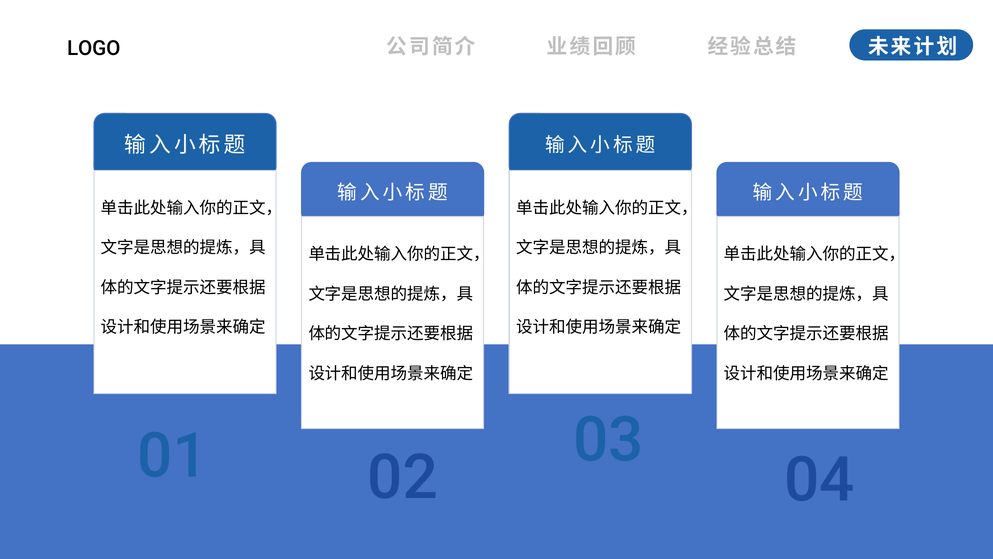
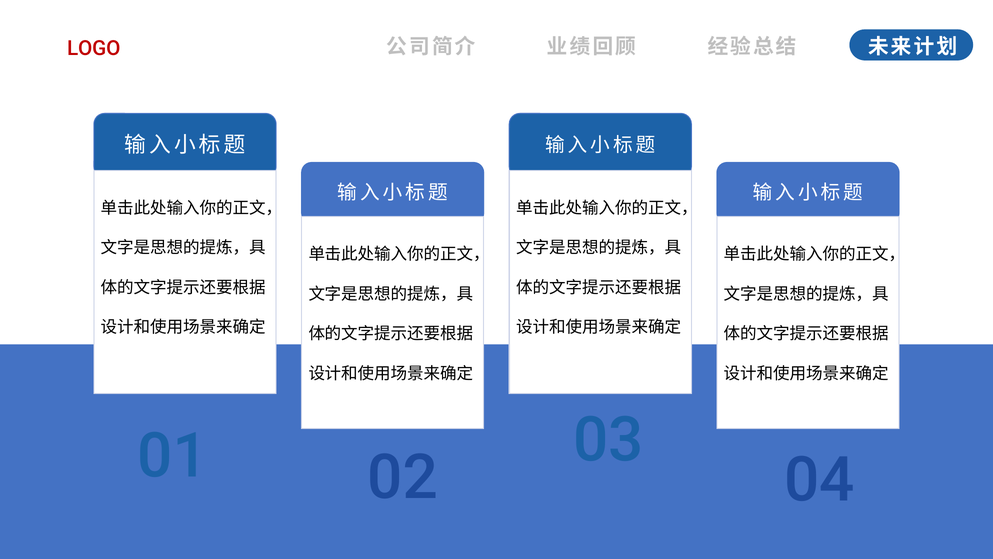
LOGO colour: black -> red
